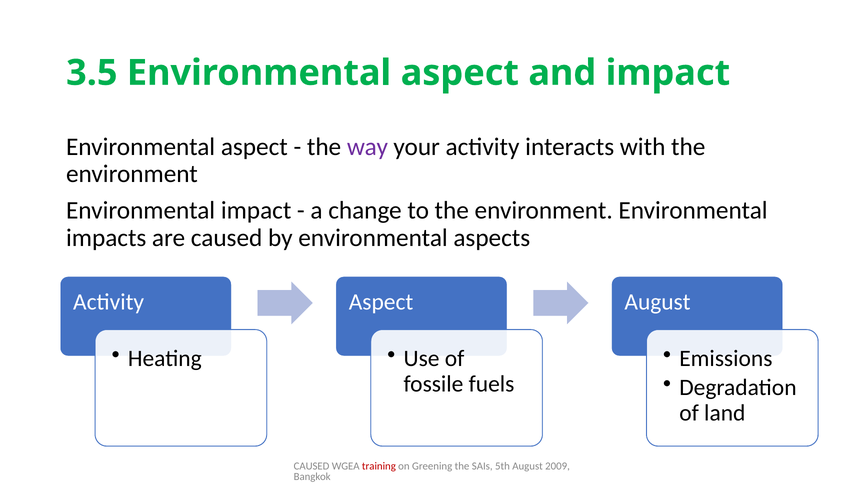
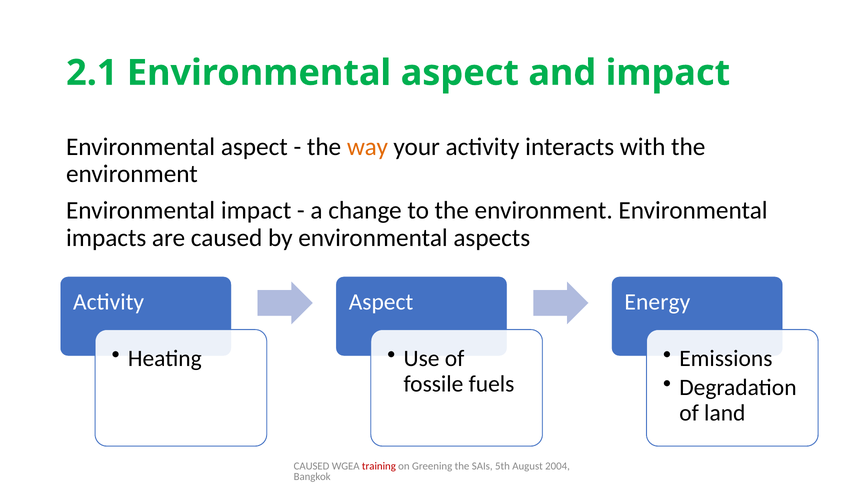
3.5: 3.5 -> 2.1
way colour: purple -> orange
August at (657, 302): August -> Energy
2009: 2009 -> 2004
